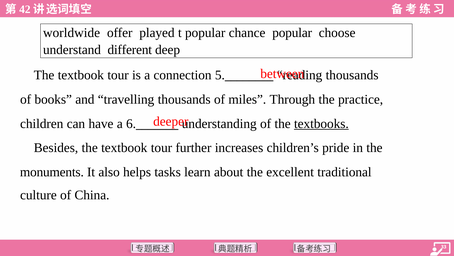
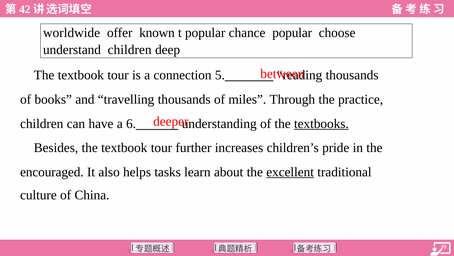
played: played -> known
understand different: different -> children
monuments: monuments -> encouraged
excellent underline: none -> present
